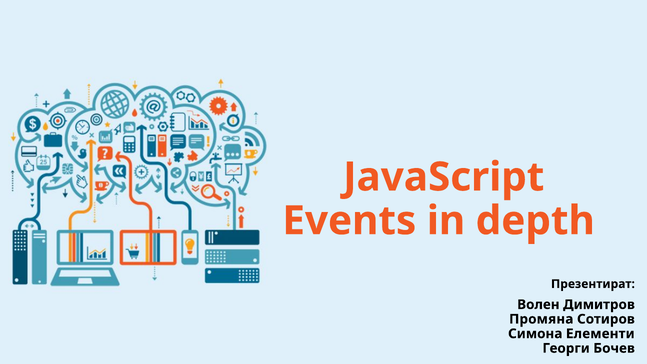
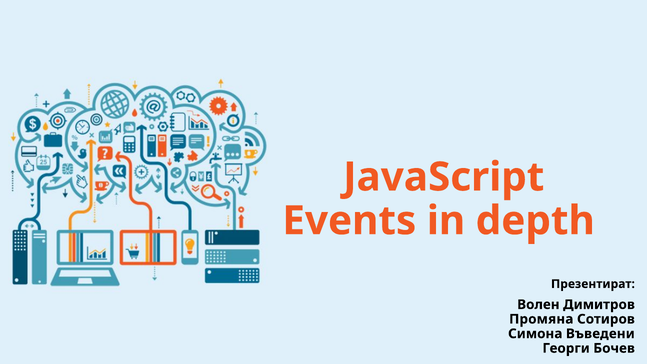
Елементи: Елементи -> Въведени
